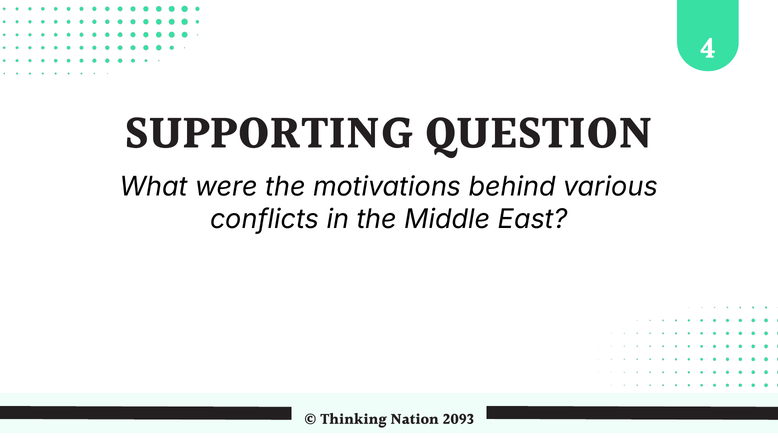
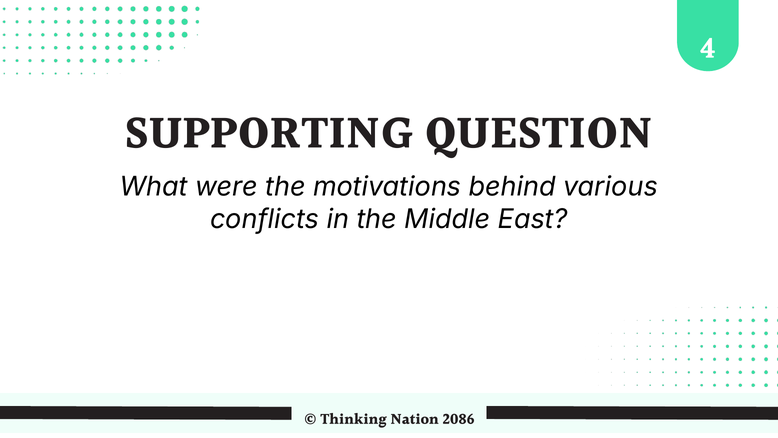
2093: 2093 -> 2086
